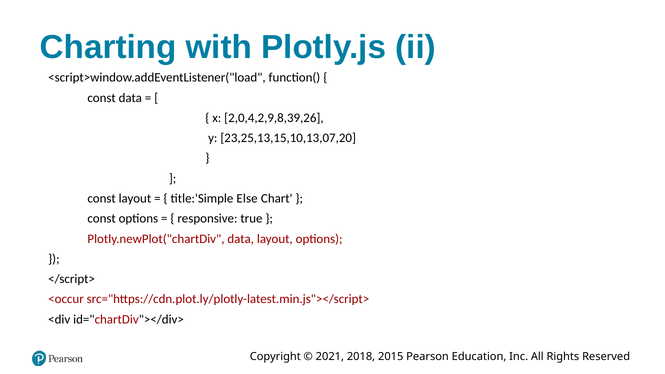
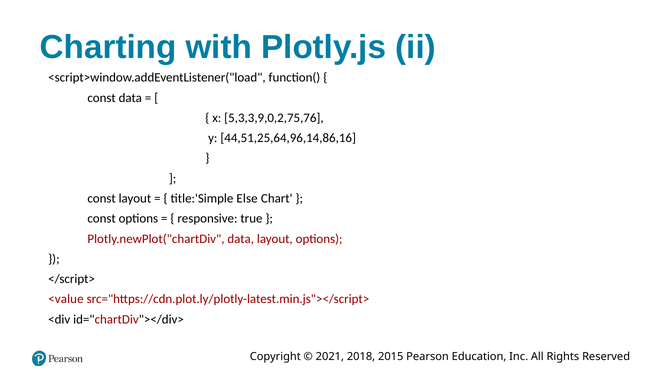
2,0,4,2,9,8,39,26: 2,0,4,2,9,8,39,26 -> 5,3,3,9,0,2,75,76
23,25,13,15,10,13,07,20: 23,25,13,15,10,13,07,20 -> 44,51,25,64,96,14,86,16
<occur: <occur -> <value
